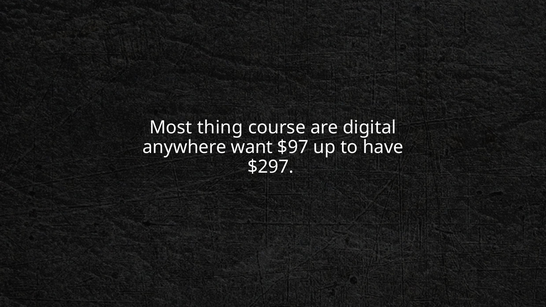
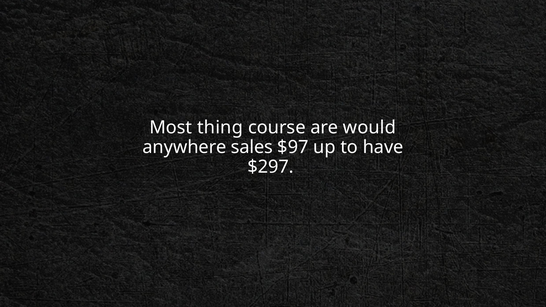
digital: digital -> would
want: want -> sales
